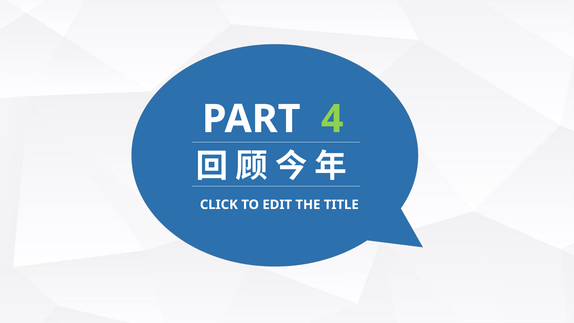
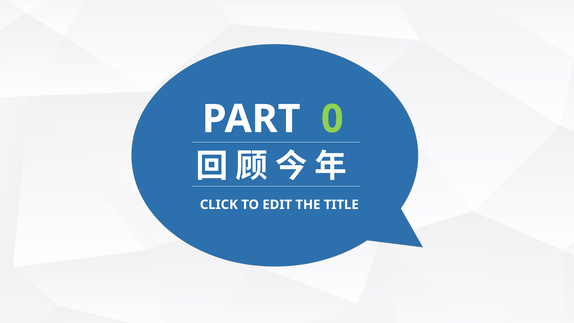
4: 4 -> 0
